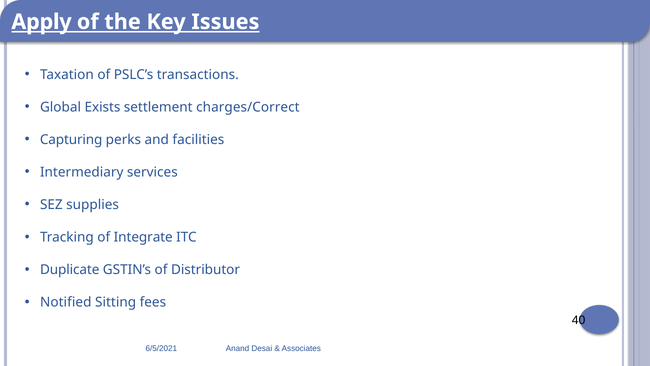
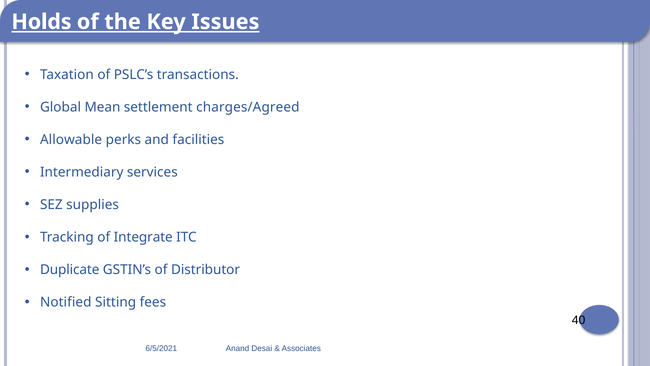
Apply: Apply -> Holds
Exists: Exists -> Mean
charges/Correct: charges/Correct -> charges/Agreed
Capturing: Capturing -> Allowable
